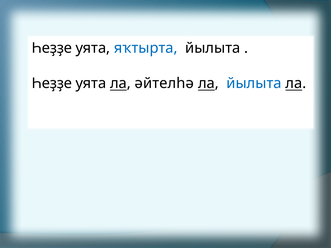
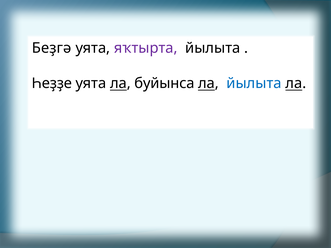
Һеҙҙе at (52, 48): Һеҙҙе -> Беҙгә
яҡтырта colour: blue -> purple
әйтелһә: әйтелһә -> буйынса
